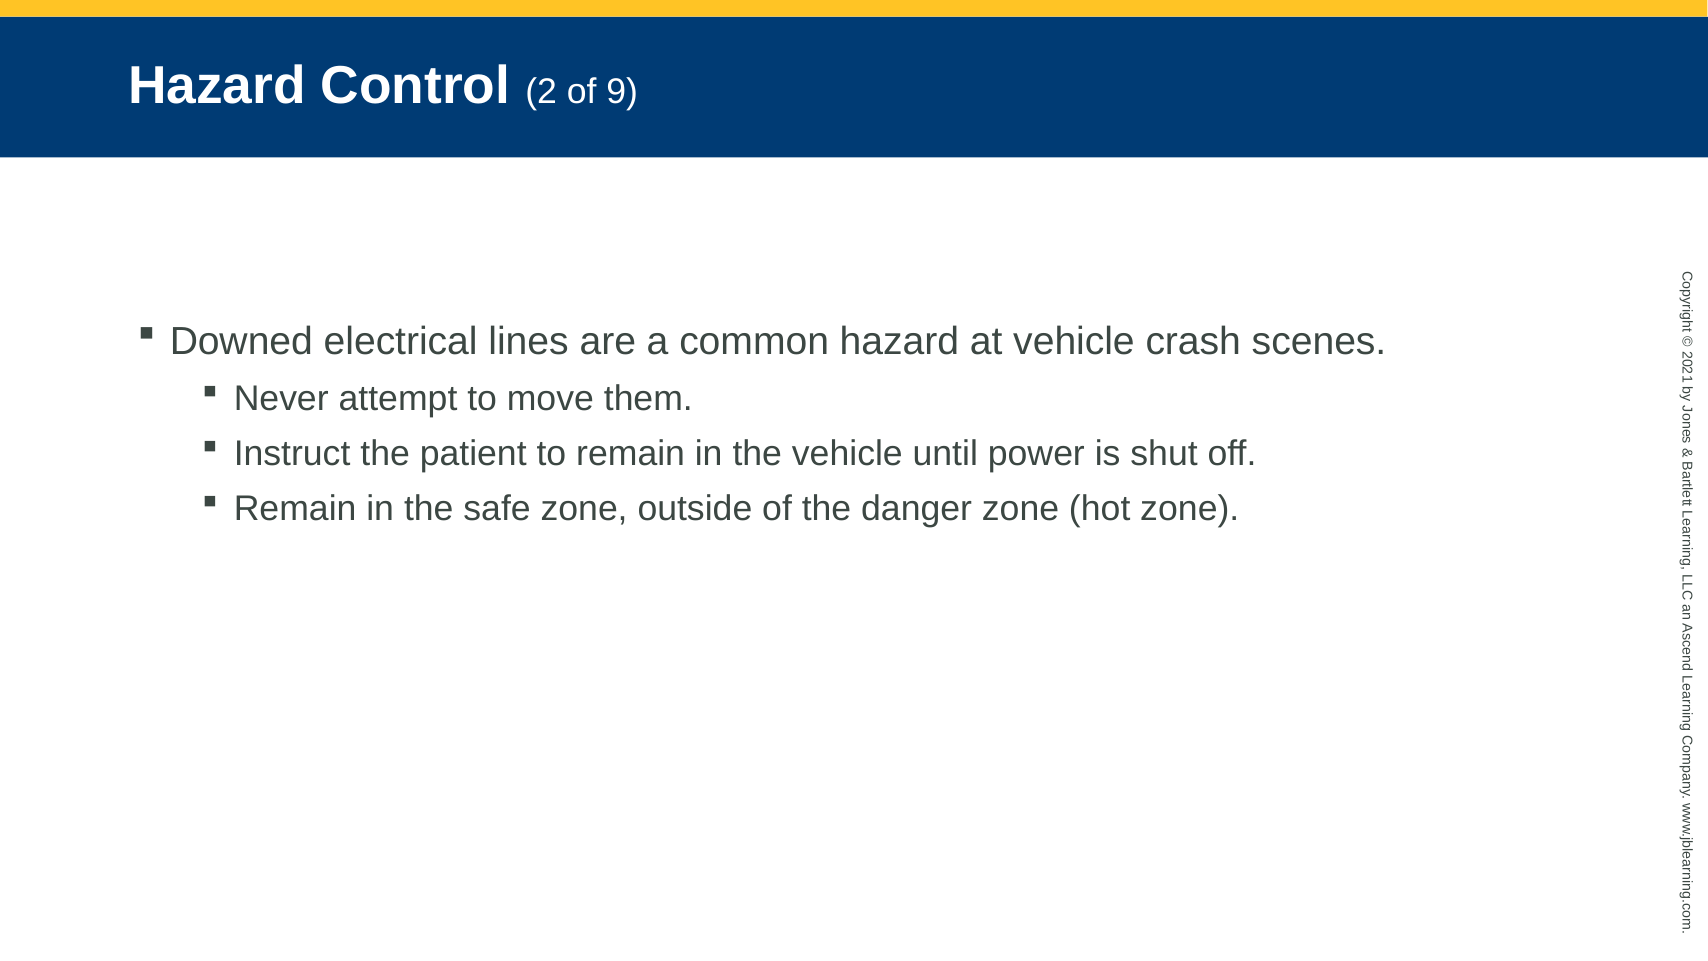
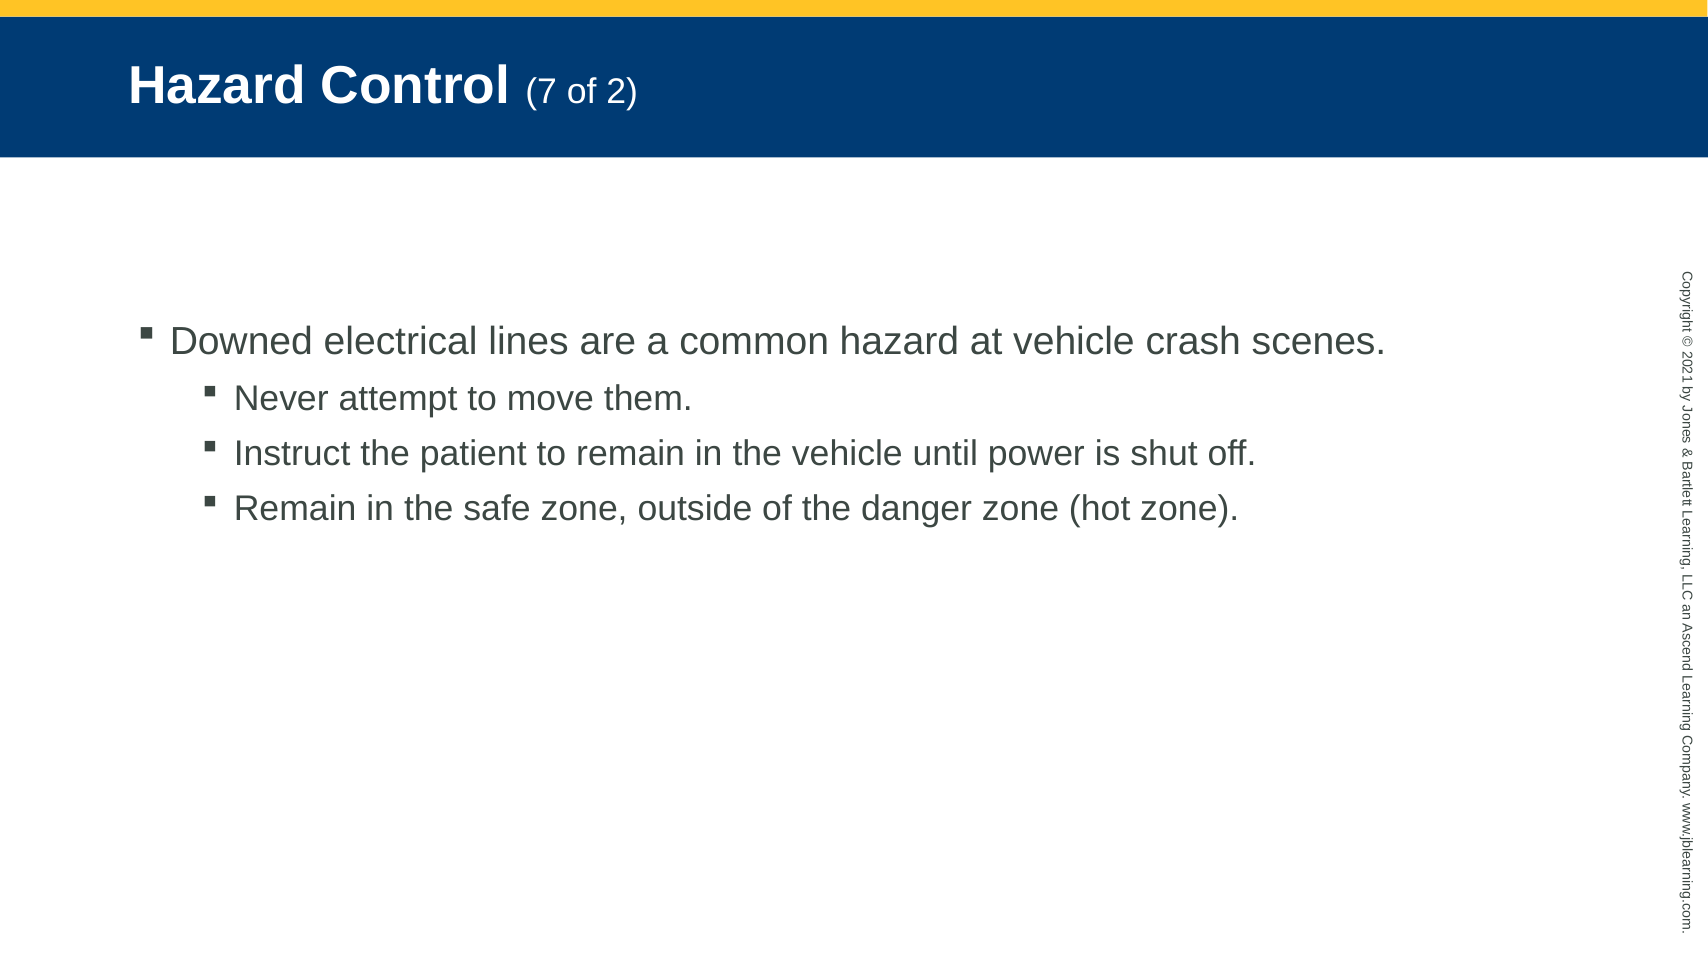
Control 2: 2 -> 7
of 9: 9 -> 2
